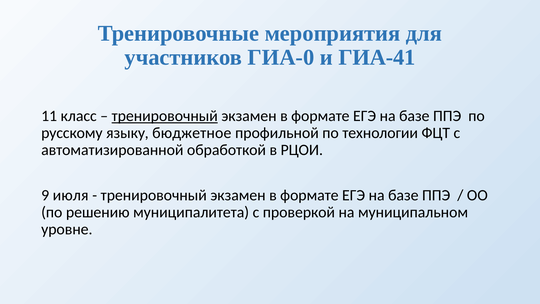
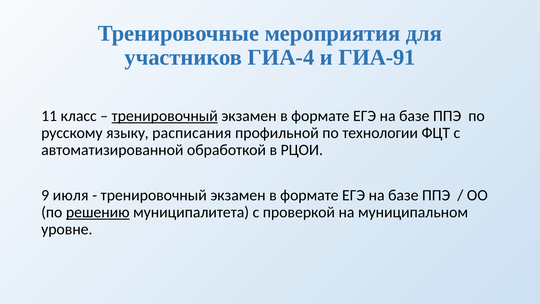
ГИА-0: ГИА-0 -> ГИА-4
ГИА-41: ГИА-41 -> ГИА-91
бюджетное: бюджетное -> расписания
решению underline: none -> present
